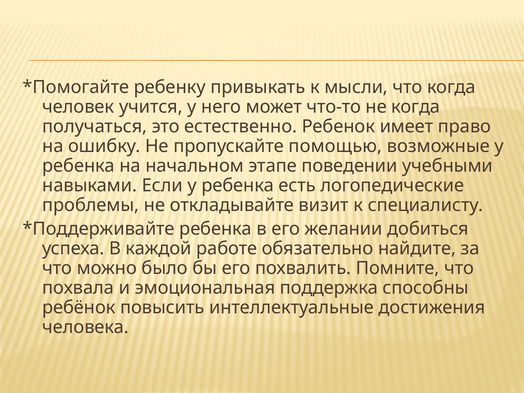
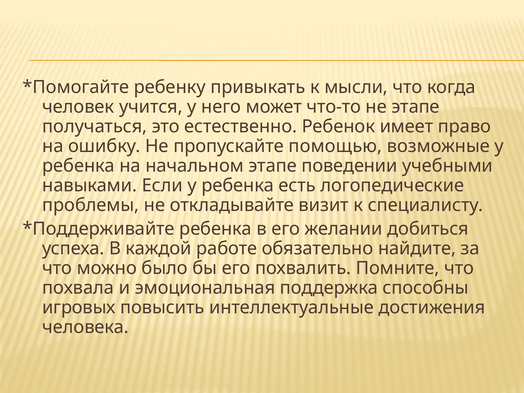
не когда: когда -> этапе
ребёнок: ребёнок -> игровых
